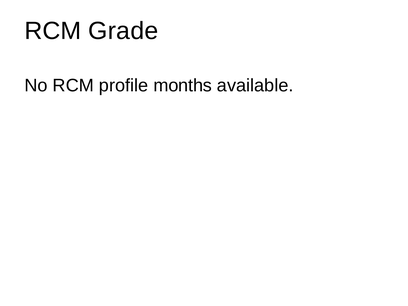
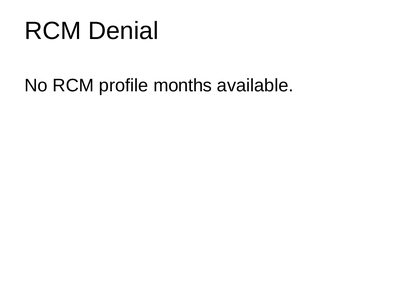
Grade: Grade -> Denial
